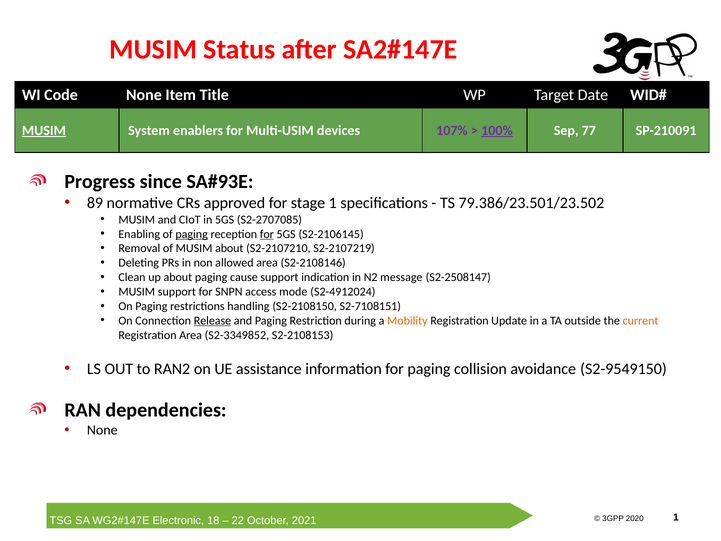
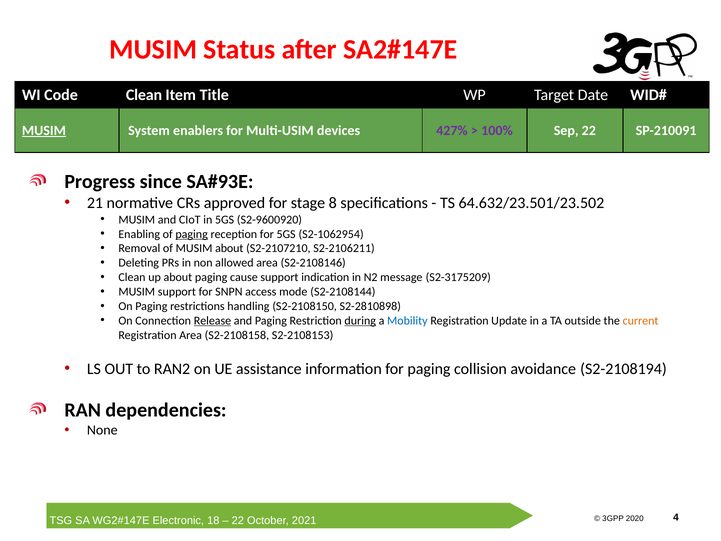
Code None: None -> Clean
107%: 107% -> 427%
100% underline: present -> none
Sep 77: 77 -> 22
89: 89 -> 21
stage 1: 1 -> 8
79.386/23.501/23.502: 79.386/23.501/23.502 -> 64.632/23.501/23.502
S2-2707085: S2-2707085 -> S2-9600920
for at (267, 234) underline: present -> none
S2-2106145: S2-2106145 -> S2-1062954
S2-2107219: S2-2107219 -> S2-2106211
S2-2508147: S2-2508147 -> S2-3175209
S2-4912024: S2-4912024 -> S2-2108144
S2-7108151: S2-7108151 -> S2-2810898
during underline: none -> present
Mobility colour: orange -> blue
S2-3349852: S2-3349852 -> S2-2108158
S2-9549150: S2-9549150 -> S2-2108194
1 at (676, 517): 1 -> 4
